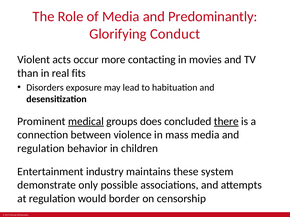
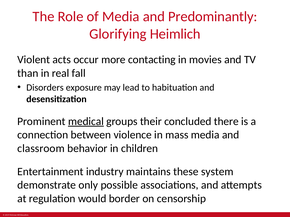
Conduct: Conduct -> Heimlich
fits: fits -> fall
does: does -> their
there underline: present -> none
regulation at (41, 149): regulation -> classroom
